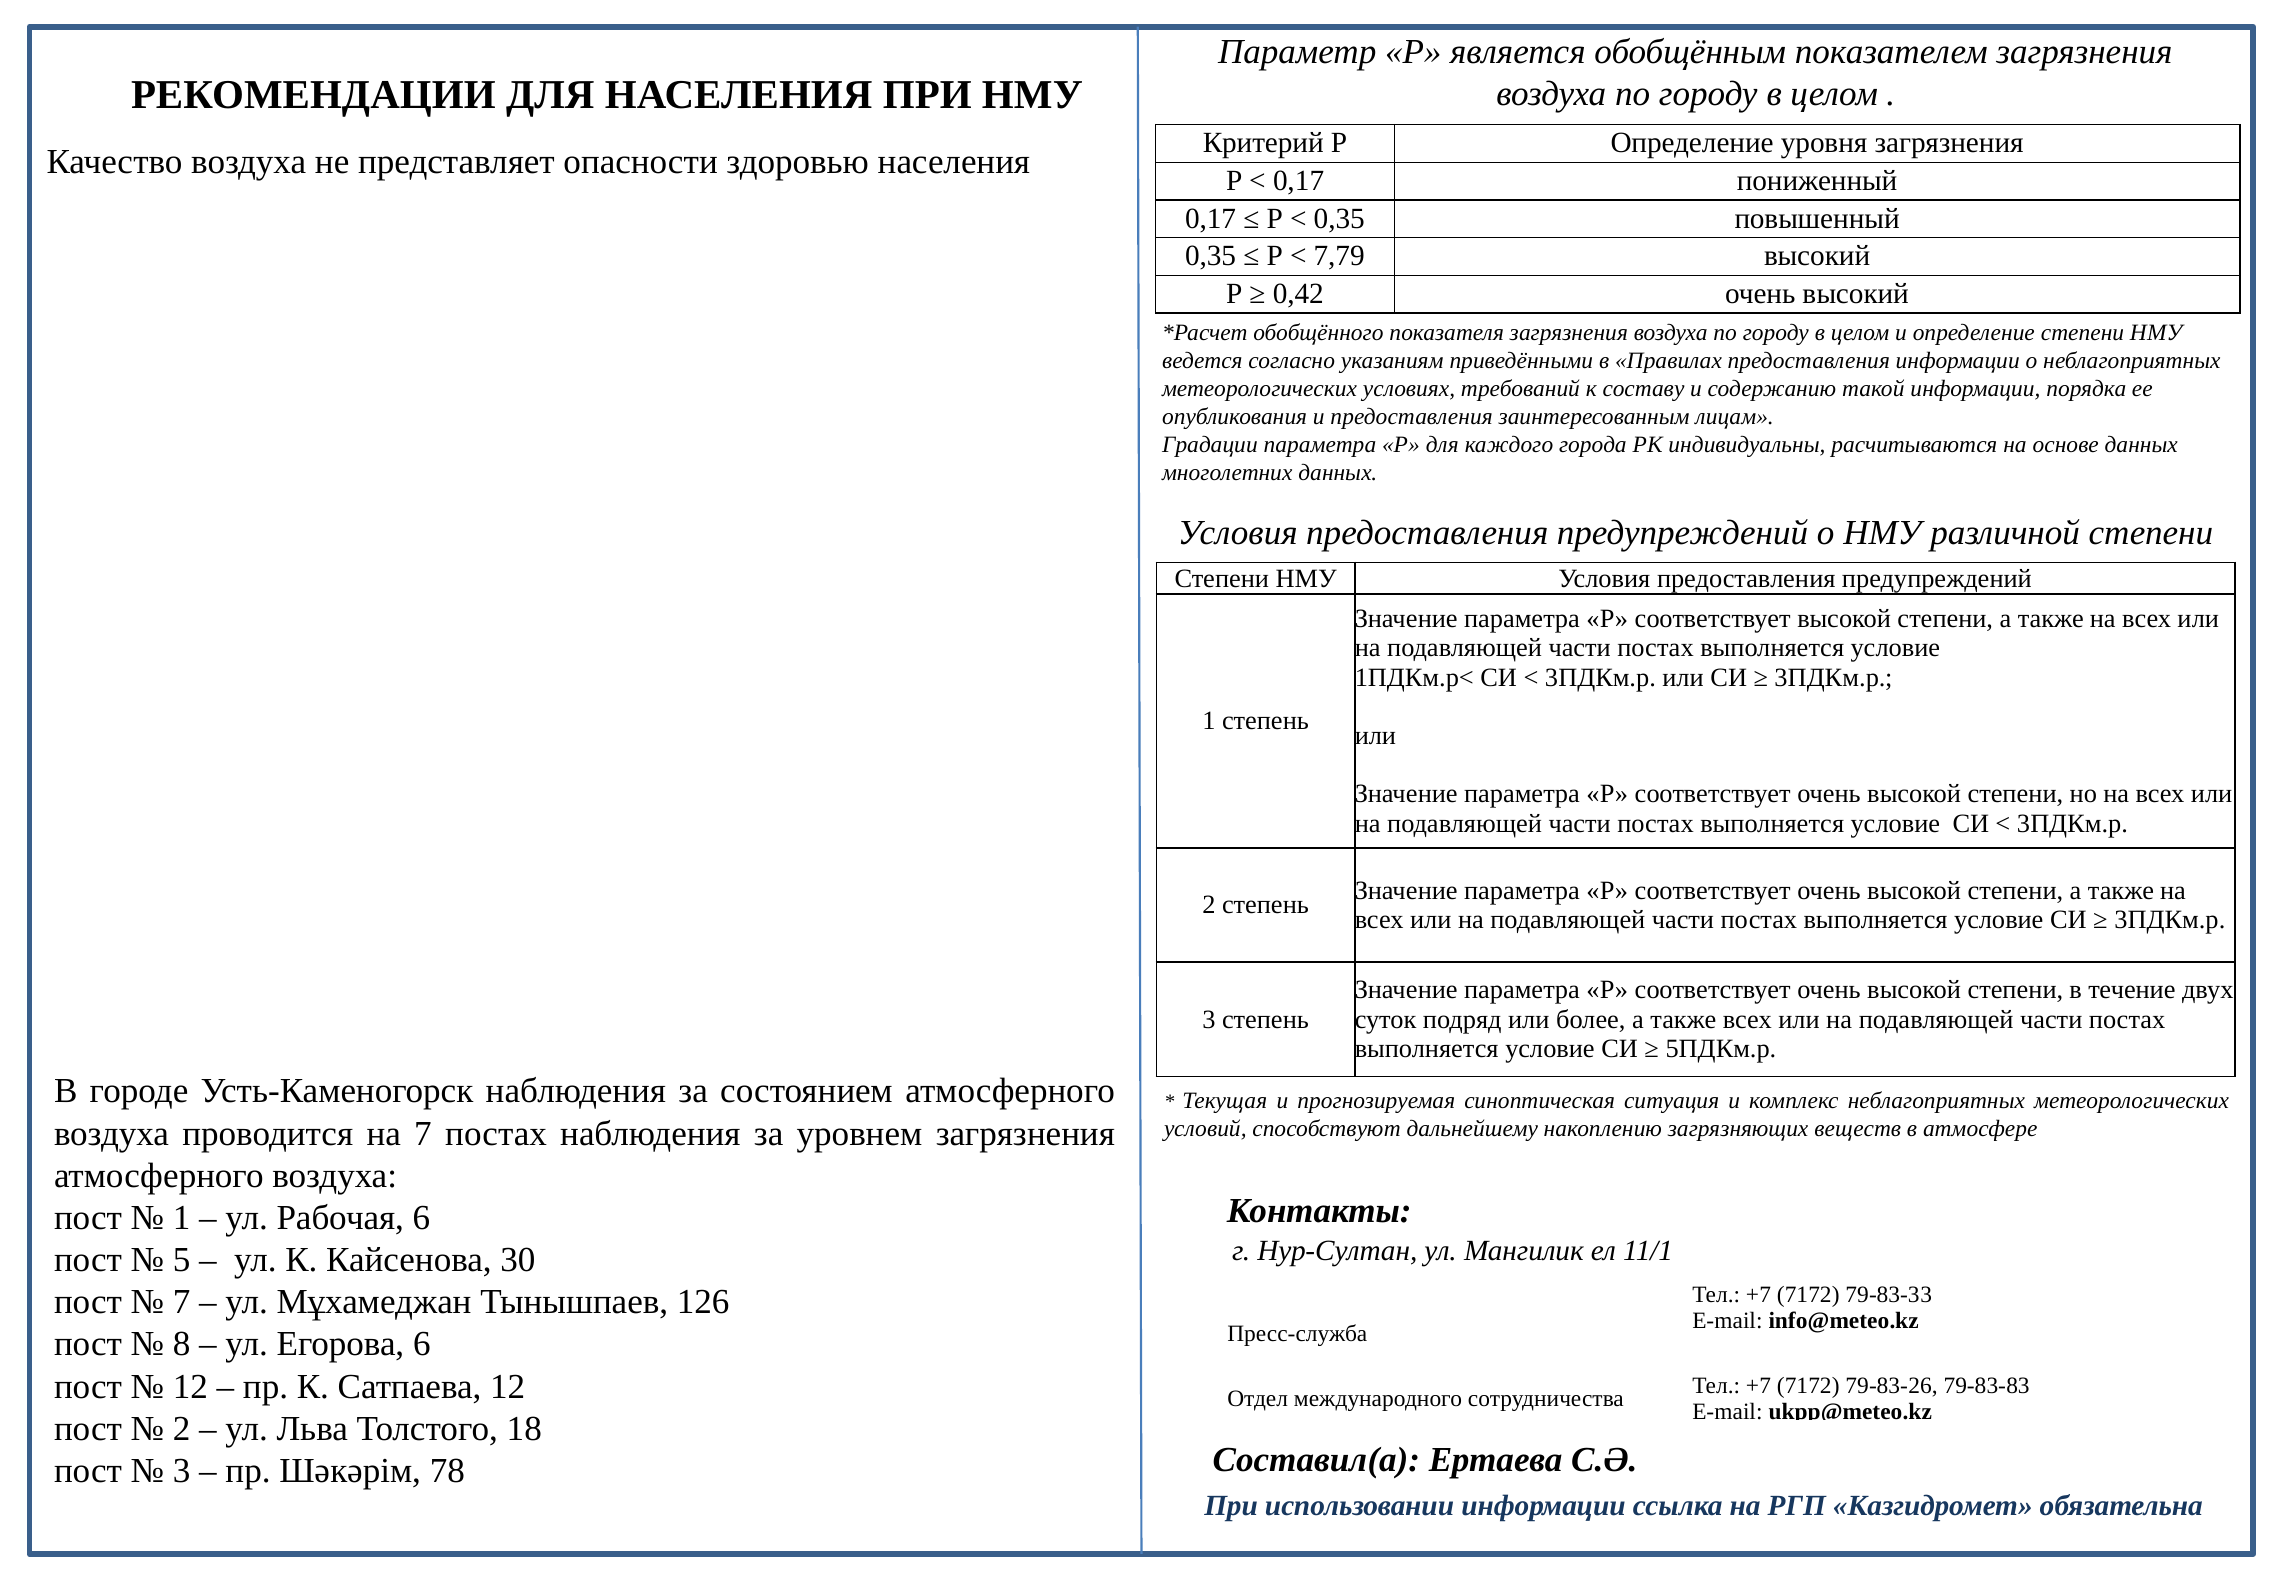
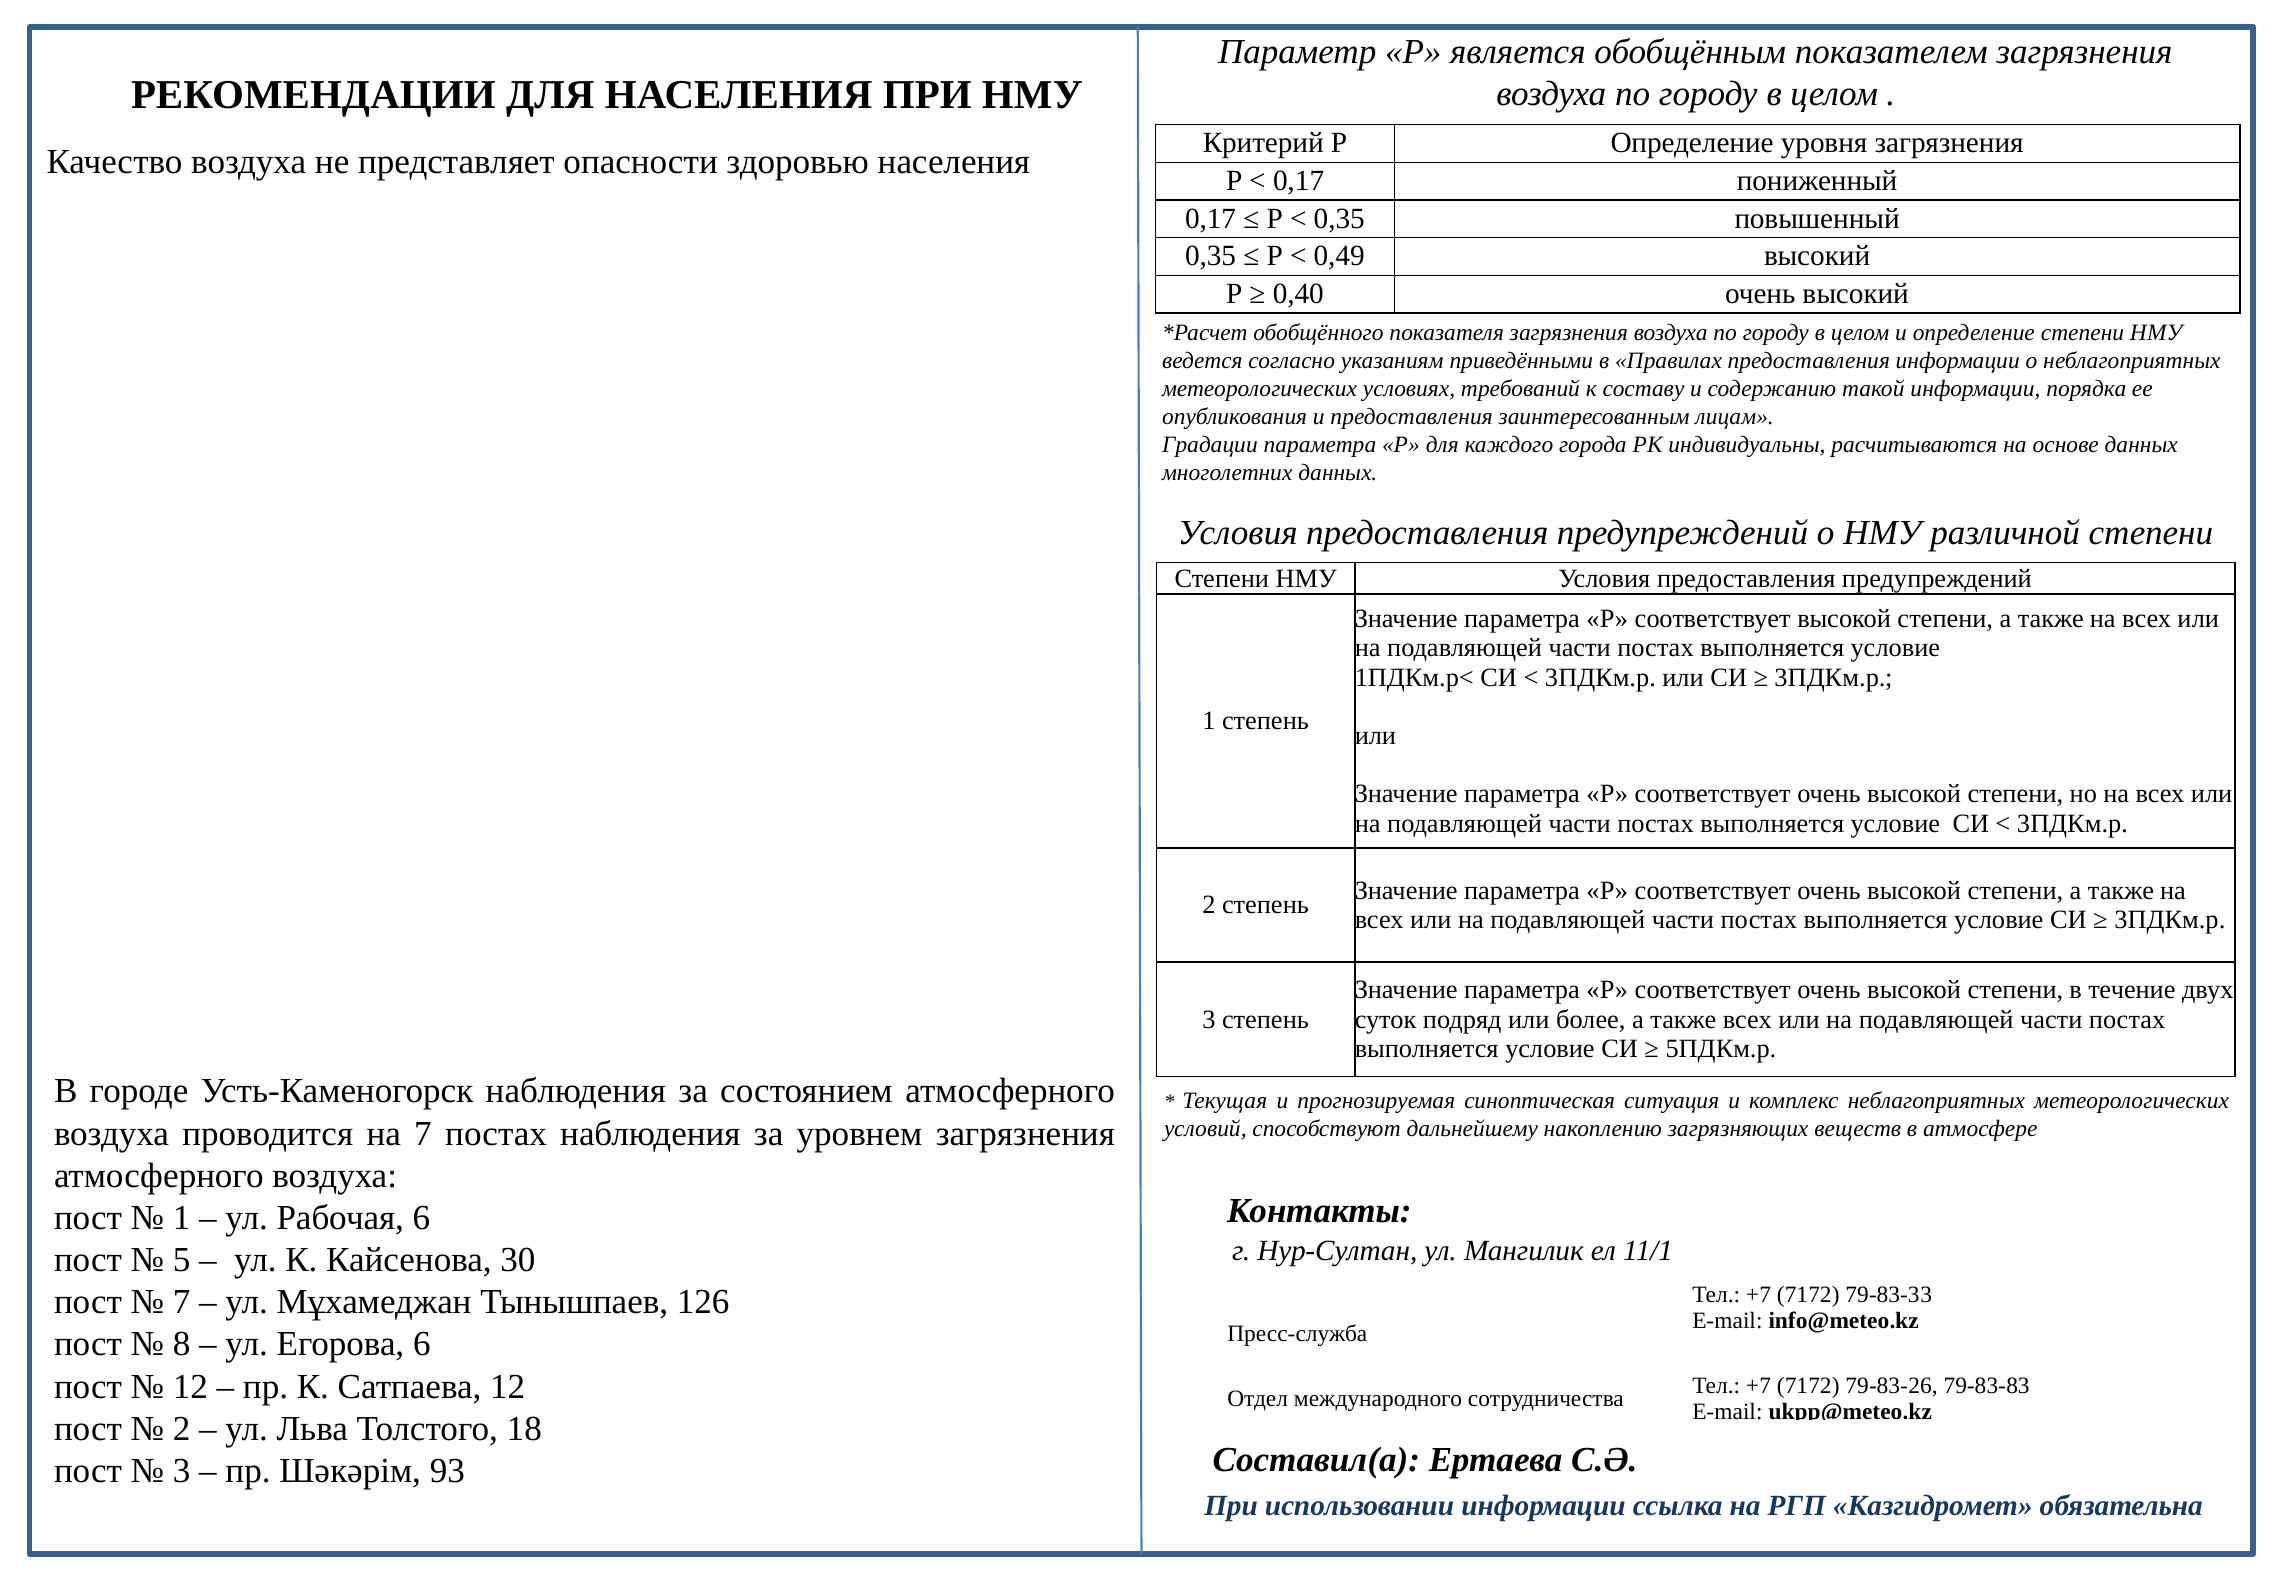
7,79: 7,79 -> 0,49
0,42: 0,42 -> 0,40
78: 78 -> 93
